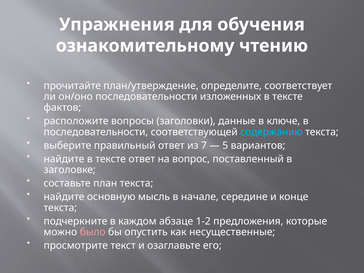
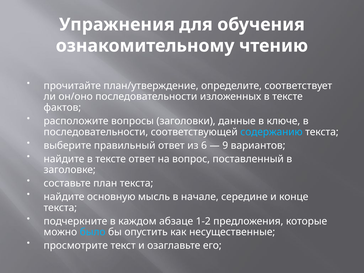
7: 7 -> 6
5: 5 -> 9
было colour: pink -> light blue
